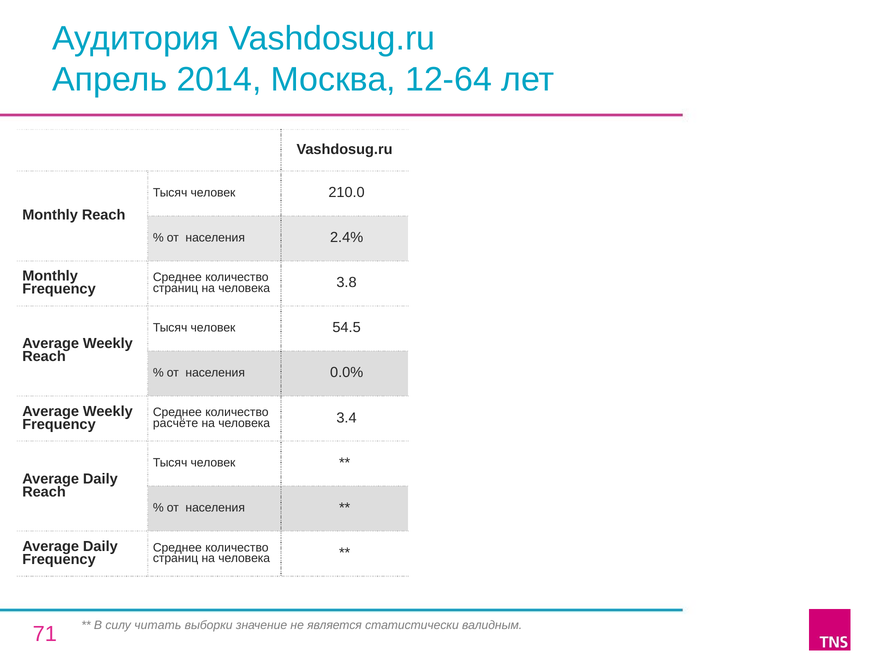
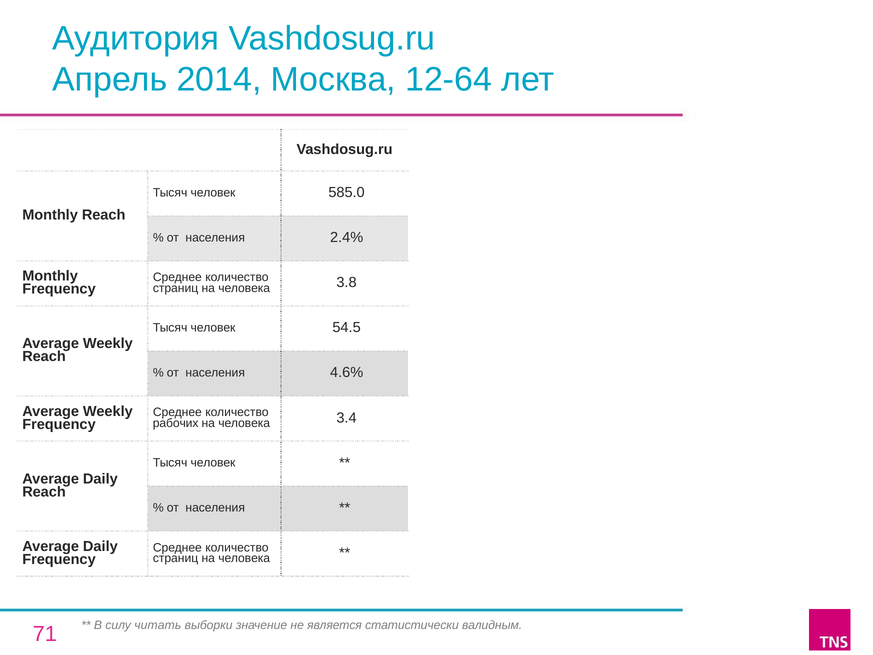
210.0: 210.0 -> 585.0
0.0%: 0.0% -> 4.6%
расчёте: расчёте -> рабочих
